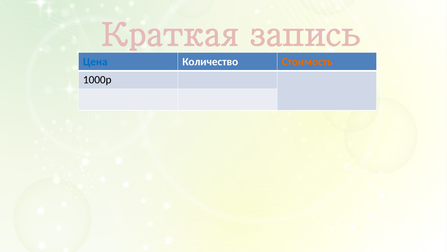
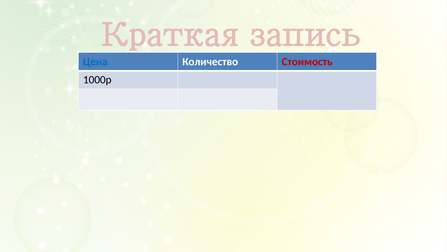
Стоимость colour: orange -> red
